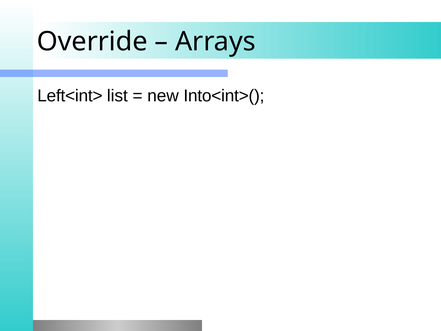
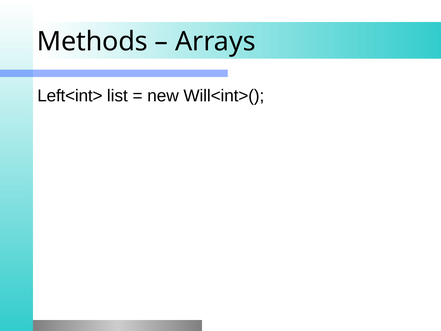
Override: Override -> Methods
Into<int>(: Into<int>( -> Will<int>(
